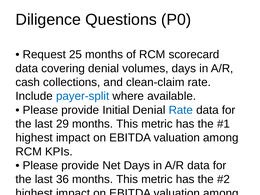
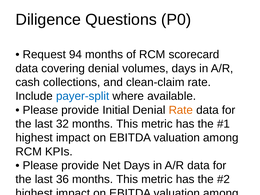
25: 25 -> 94
Rate at (181, 110) colour: blue -> orange
29: 29 -> 32
